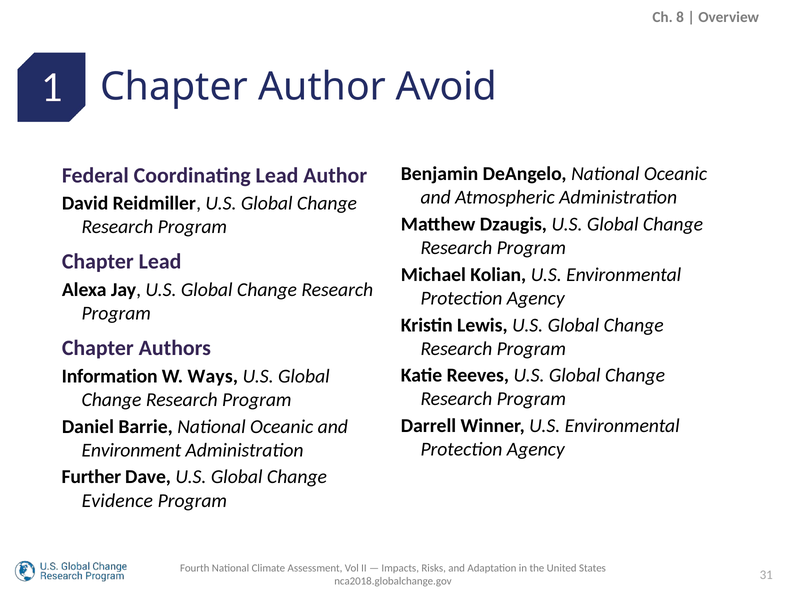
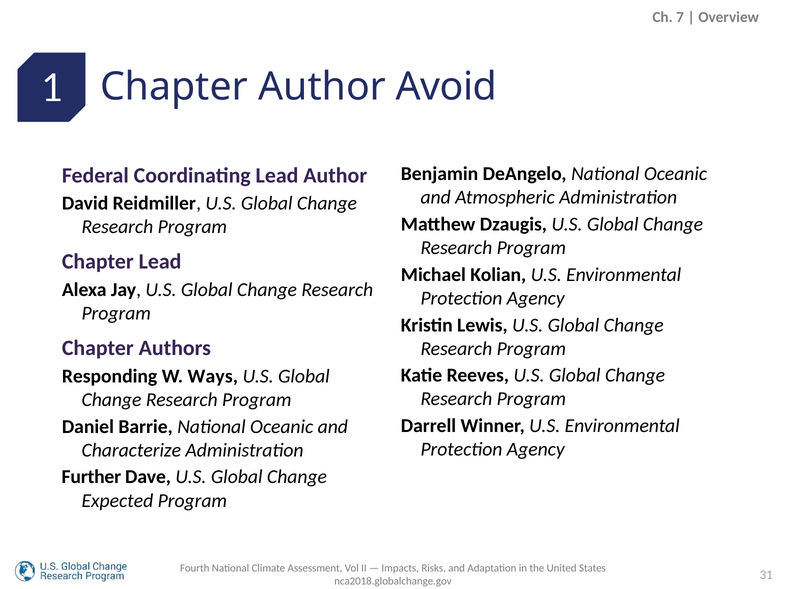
8: 8 -> 7
Information: Information -> Responding
Environment: Environment -> Characterize
Evidence: Evidence -> Expected
